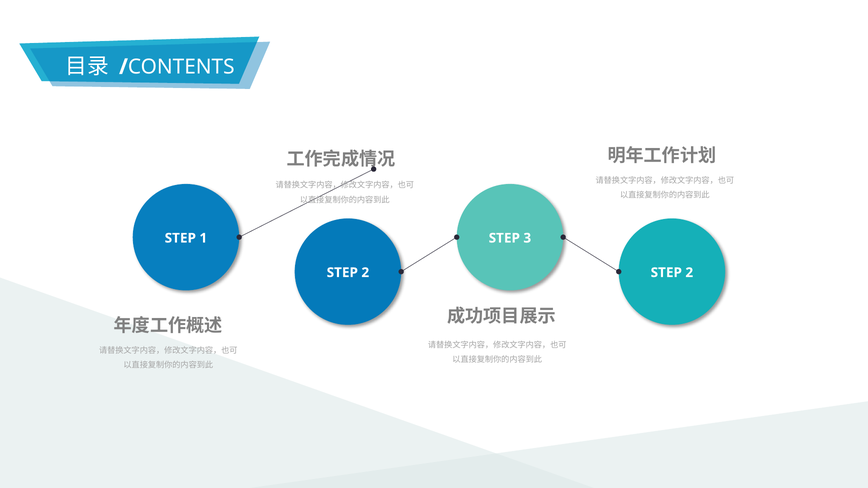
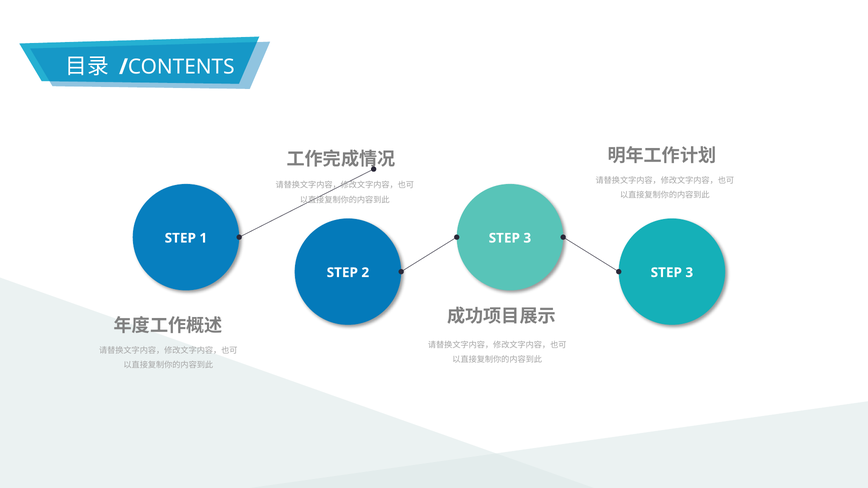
2 at (689, 273): 2 -> 3
